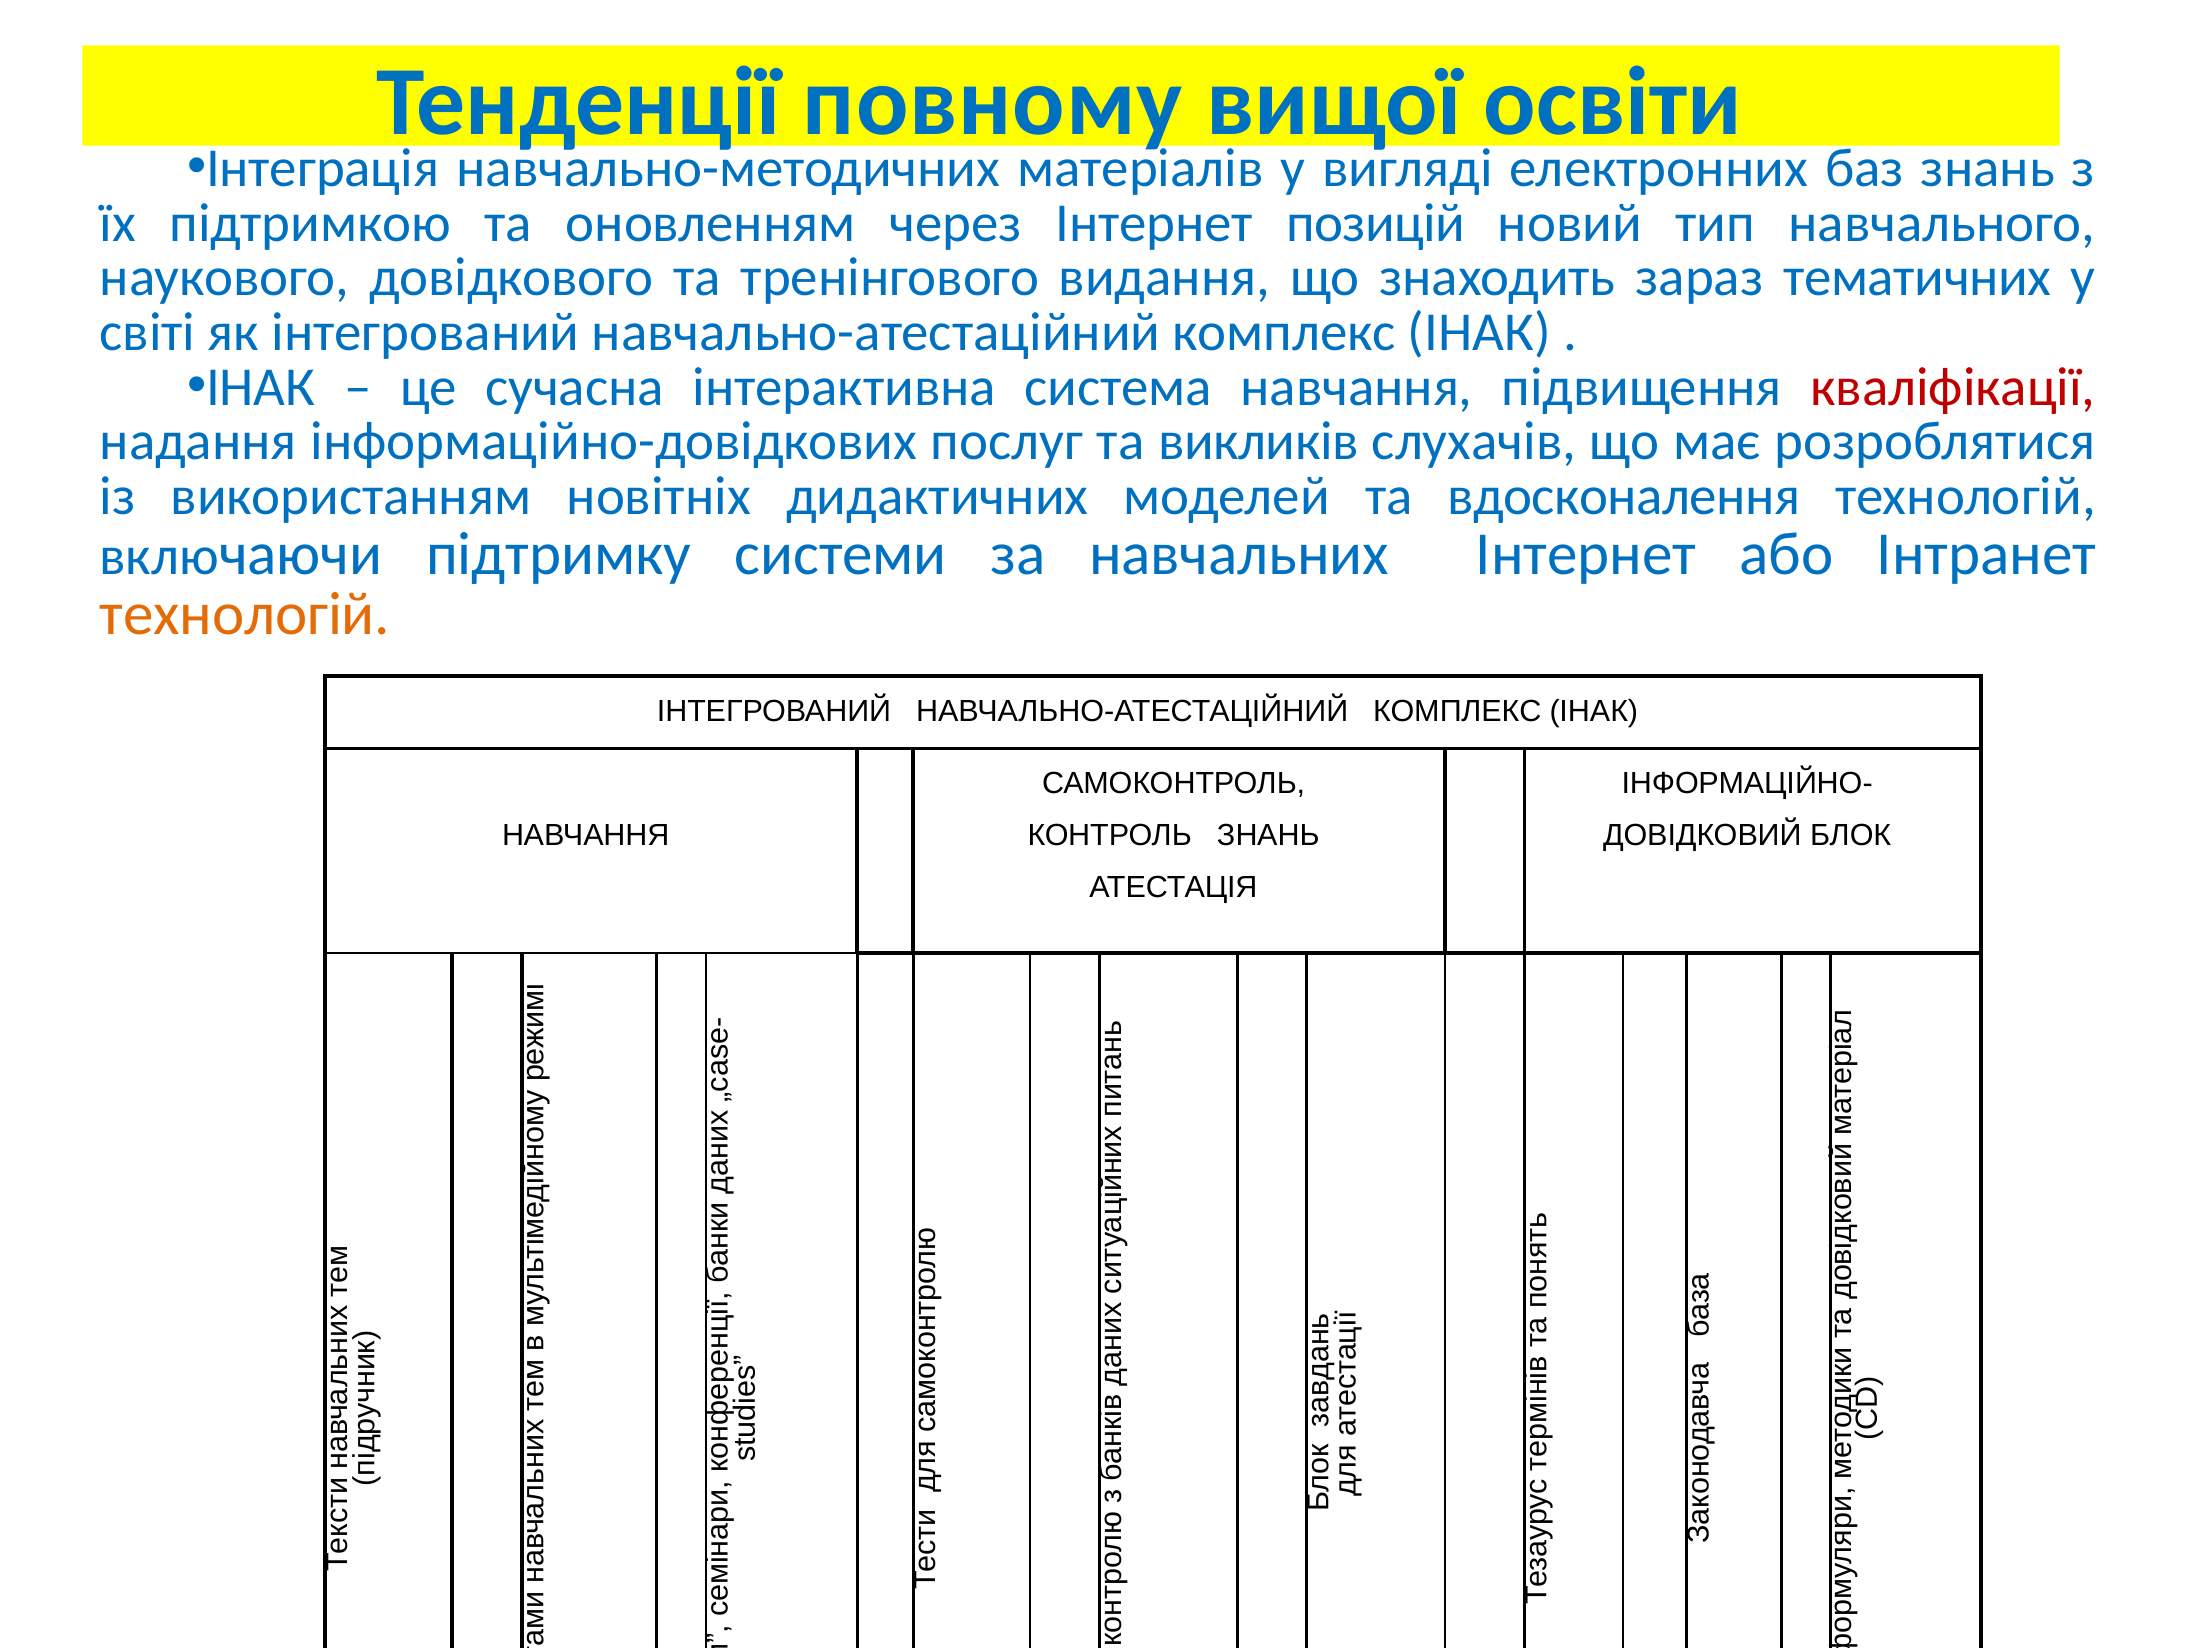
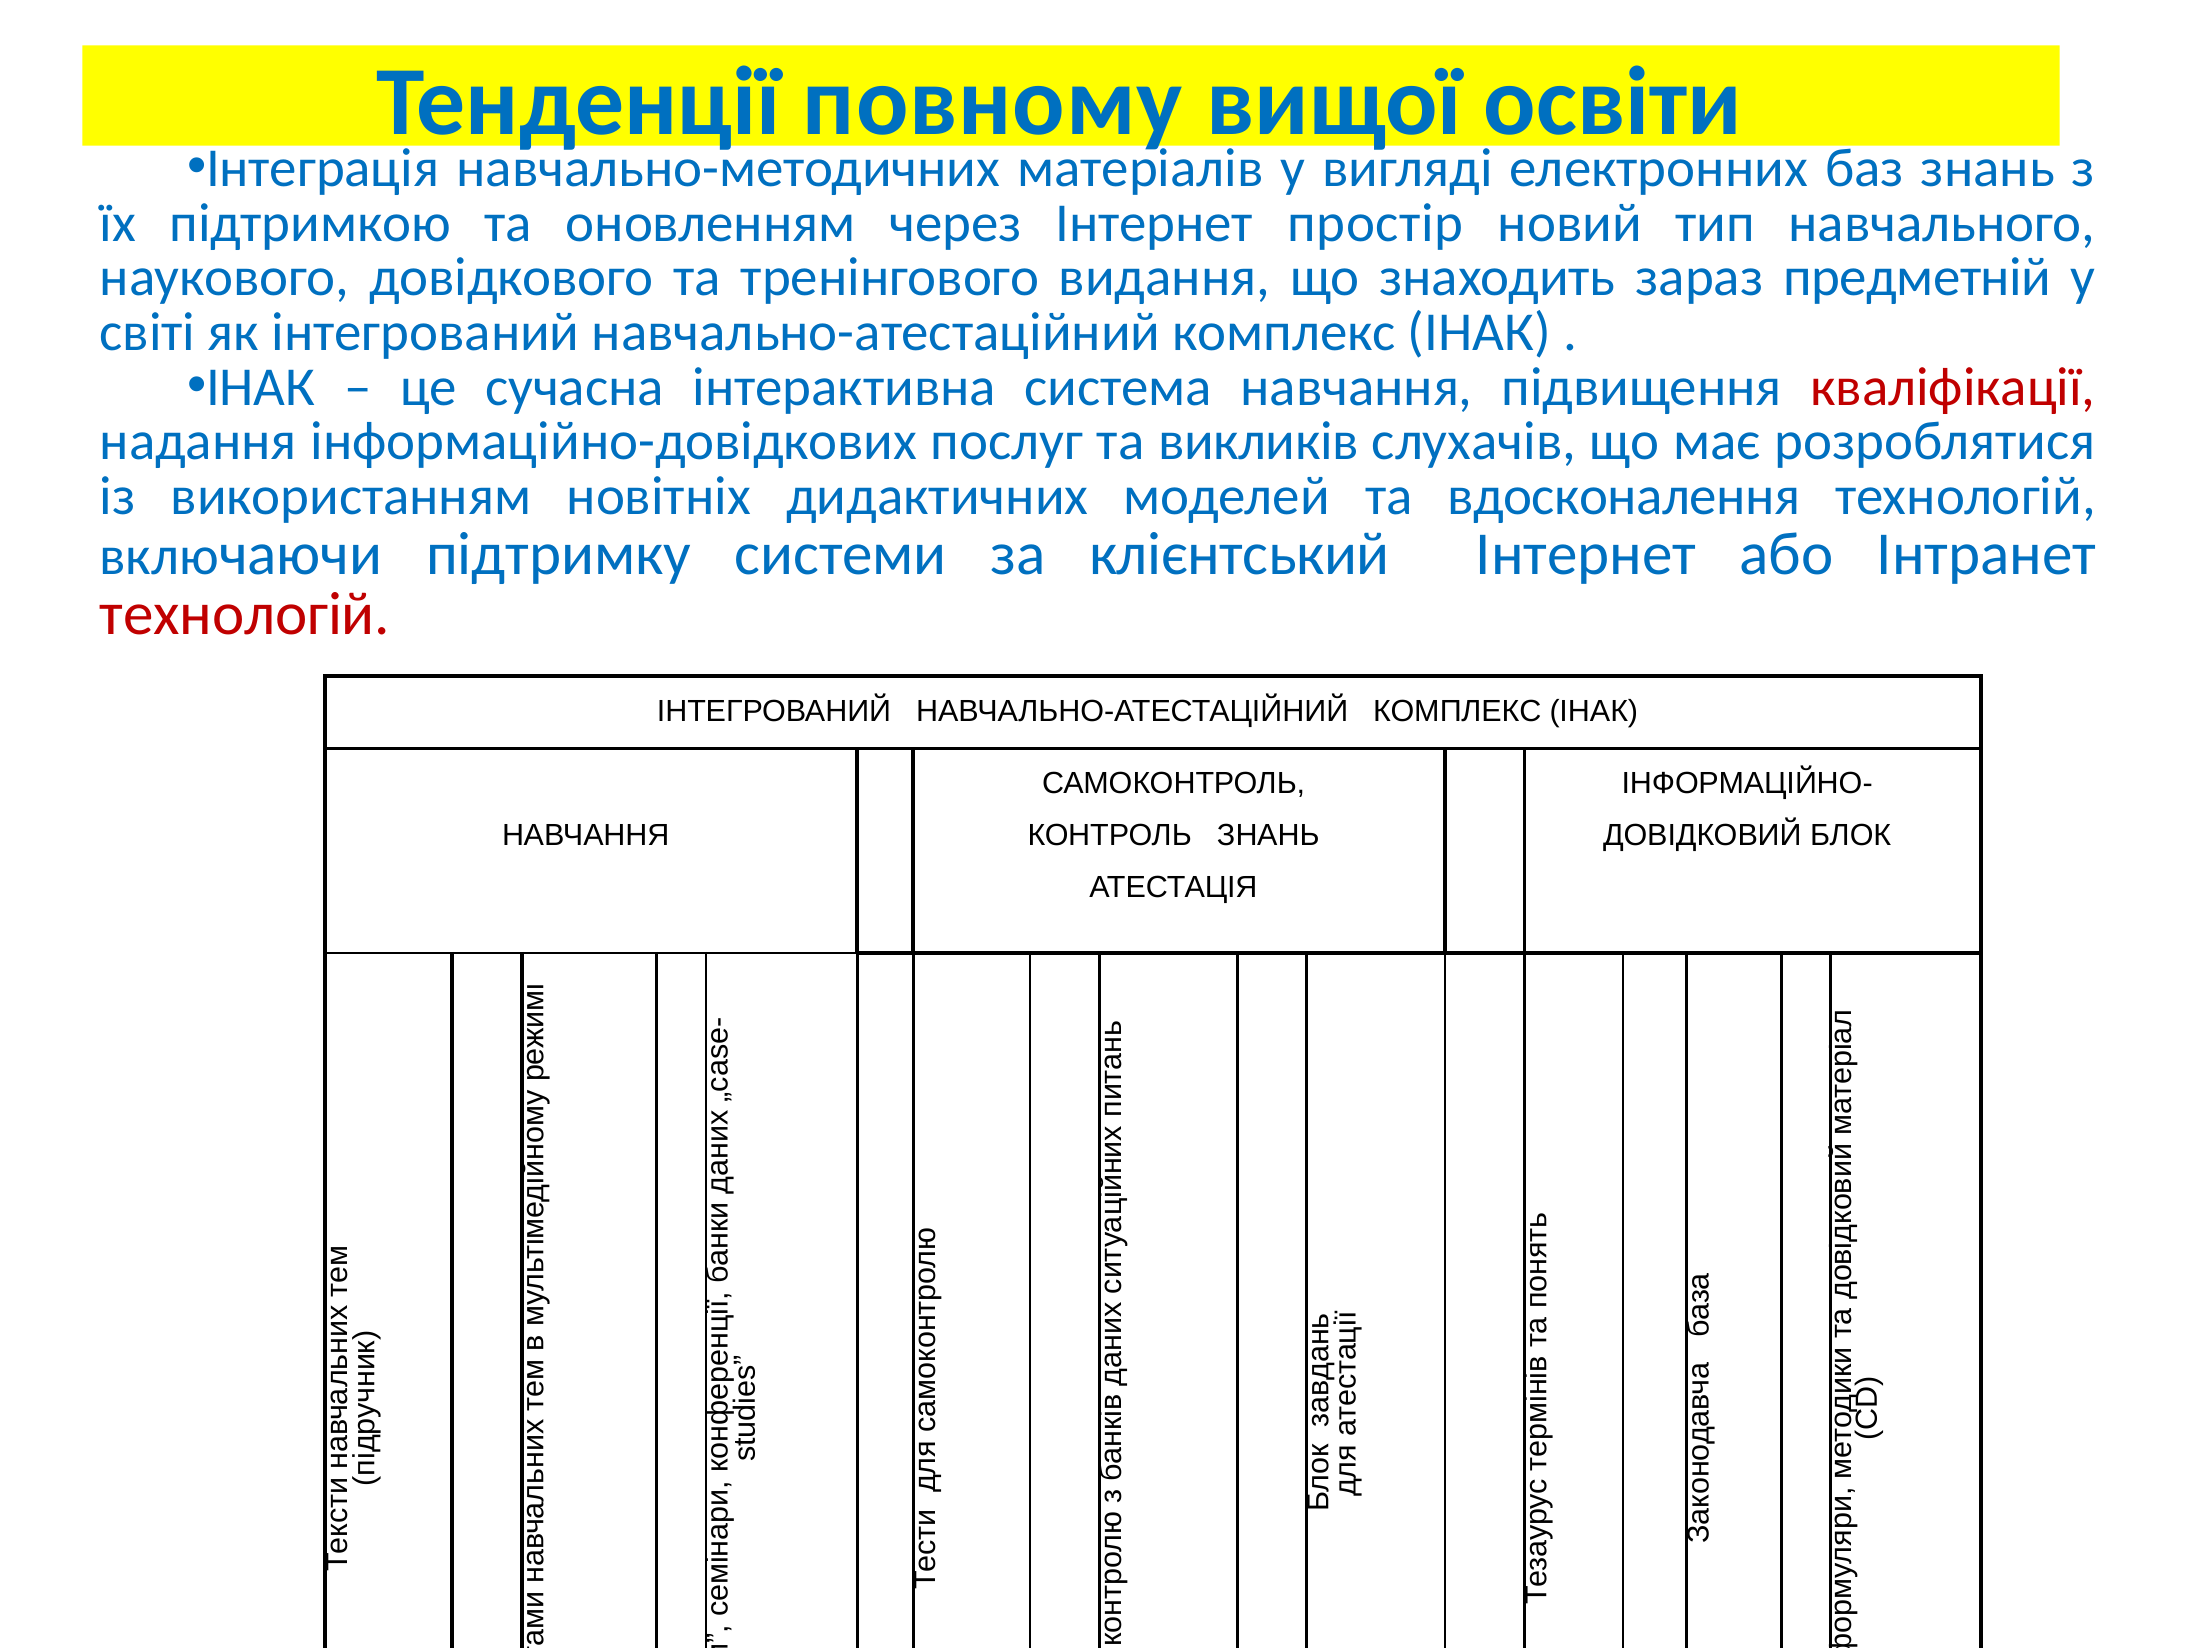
позицій: позицій -> простір
тематичних: тематичних -> предметній
навчальних: навчальних -> клієнтський
технологій at (245, 615) colour: orange -> red
